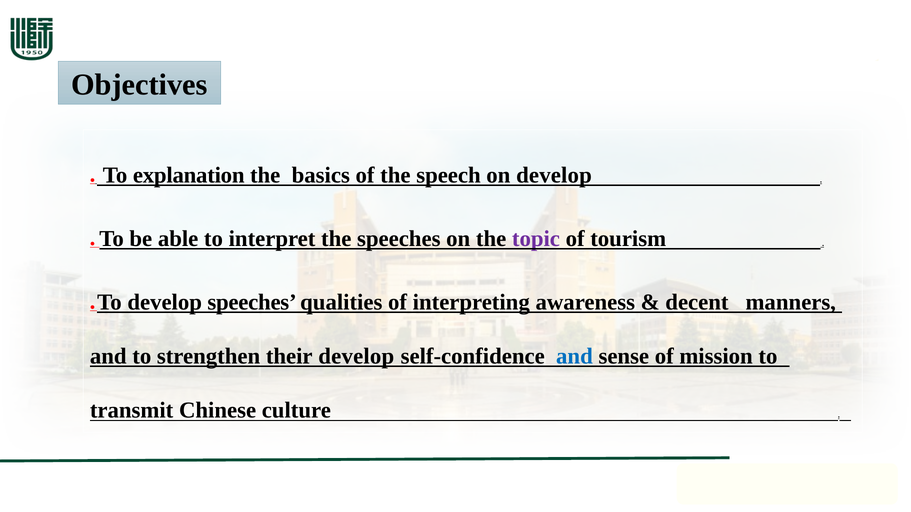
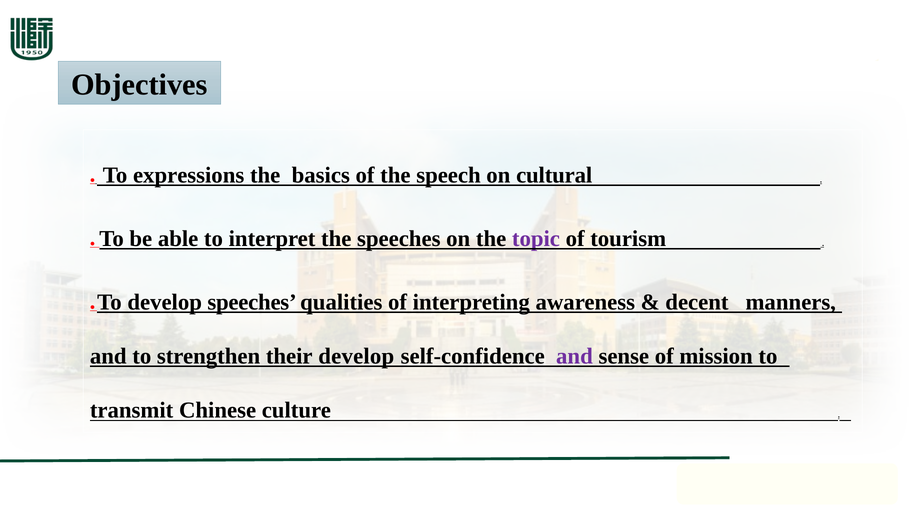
explanation: explanation -> expressions
on develop: develop -> cultural
and at (574, 357) colour: blue -> purple
